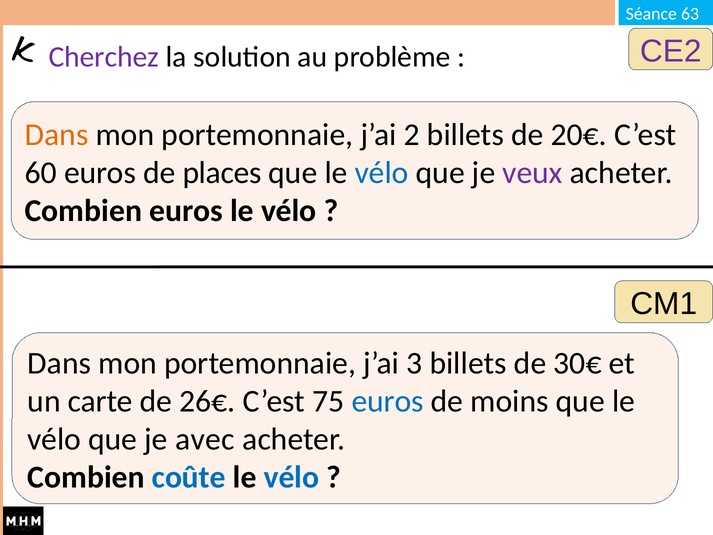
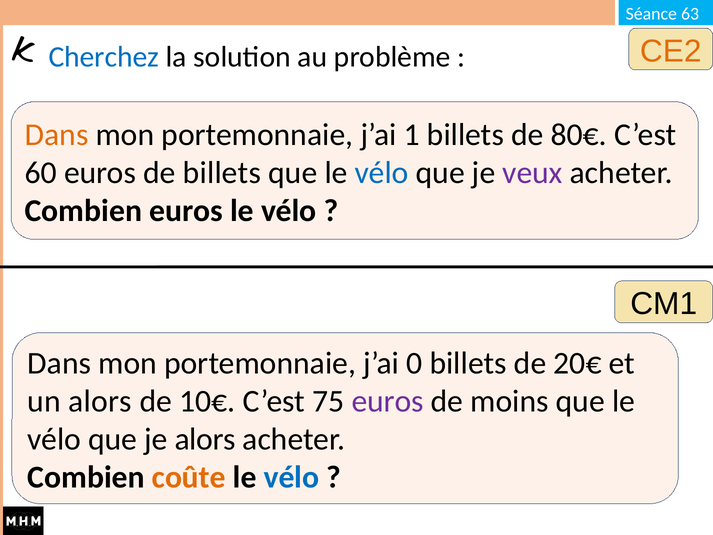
Cherchez colour: purple -> blue
CE2 colour: purple -> orange
2: 2 -> 1
20€: 20€ -> 80€
de places: places -> billets
3: 3 -> 0
30€: 30€ -> 20€
un carte: carte -> alors
26€: 26€ -> 10€
euros at (388, 401) colour: blue -> purple
je avec: avec -> alors
coûte colour: blue -> orange
